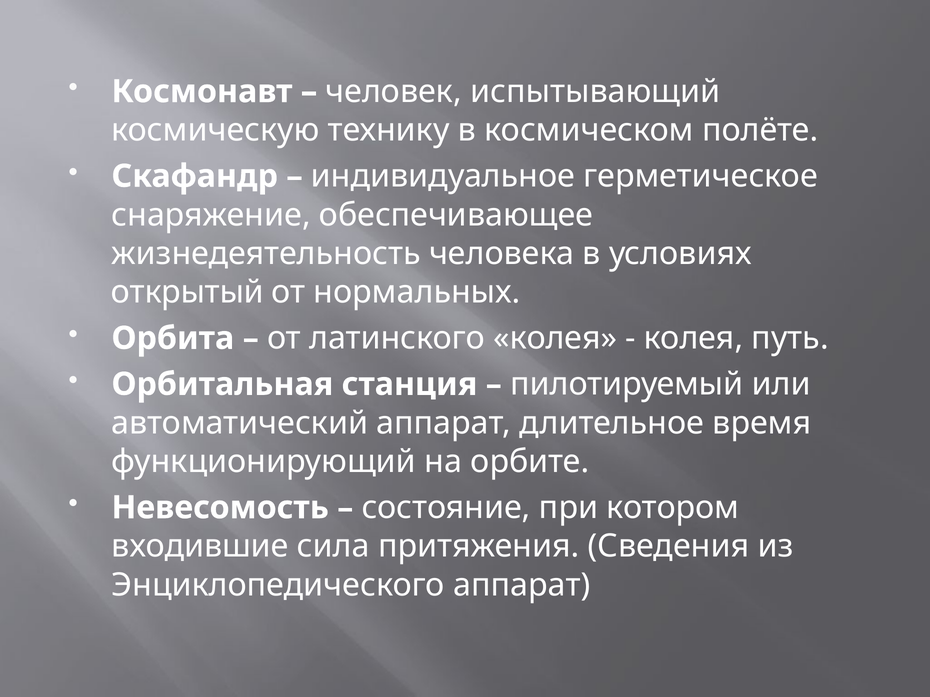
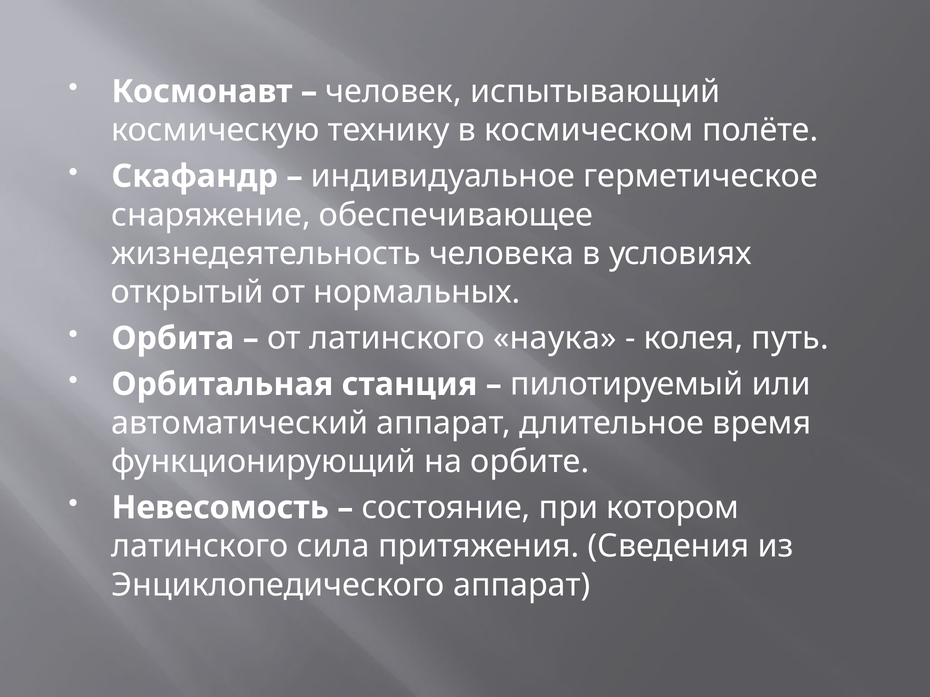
латинского колея: колея -> наука
входившие at (200, 547): входившие -> латинского
